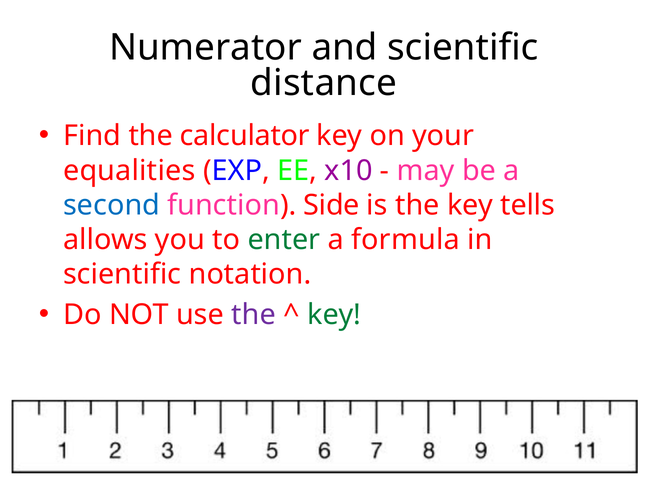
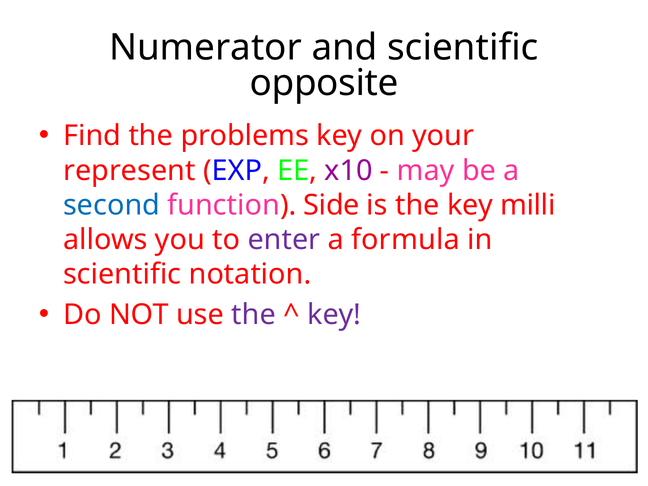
distance: distance -> opposite
calculator: calculator -> problems
equalities: equalities -> represent
tells: tells -> milli
enter colour: green -> purple
key at (334, 315) colour: green -> purple
